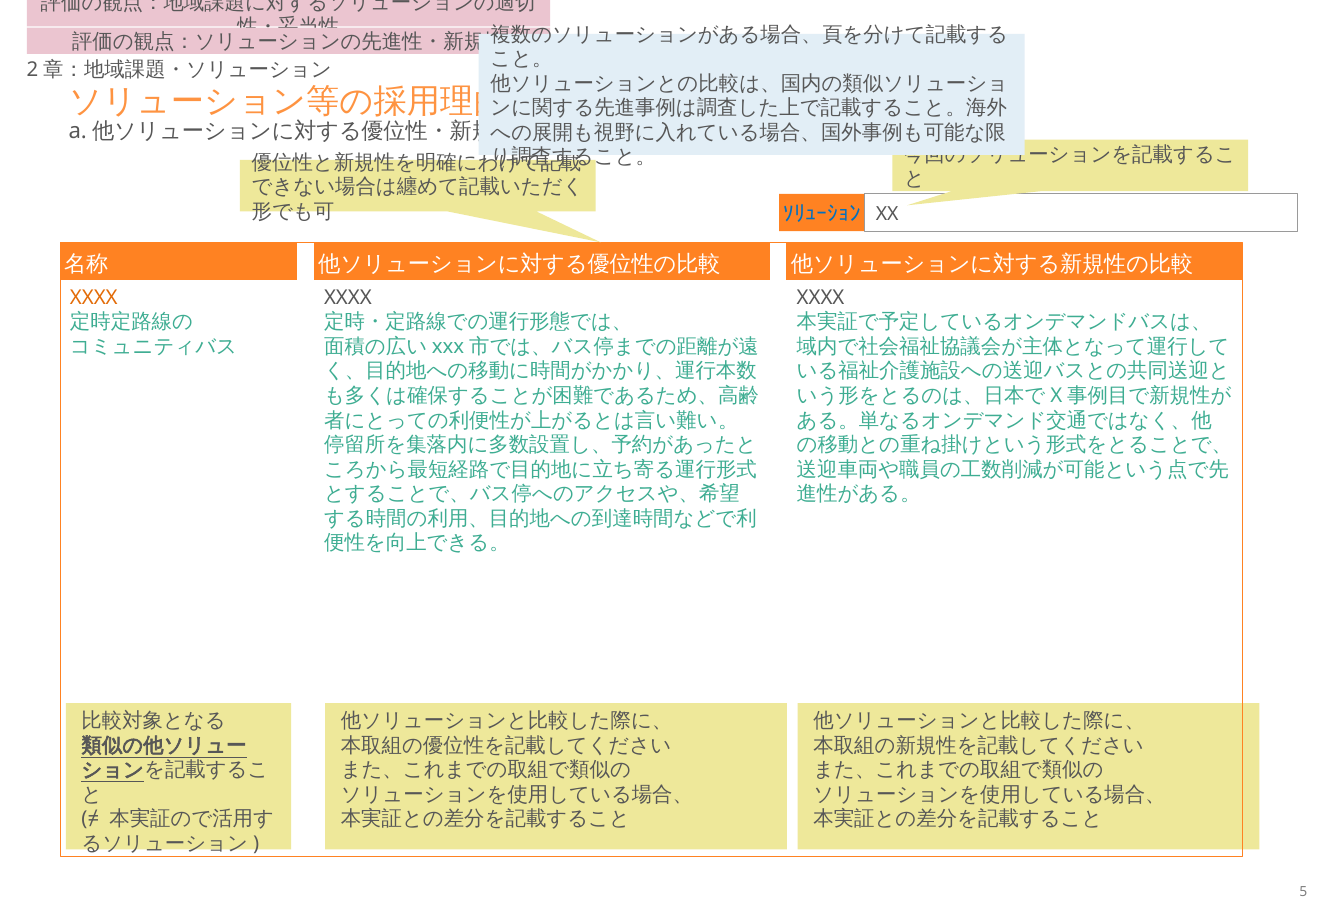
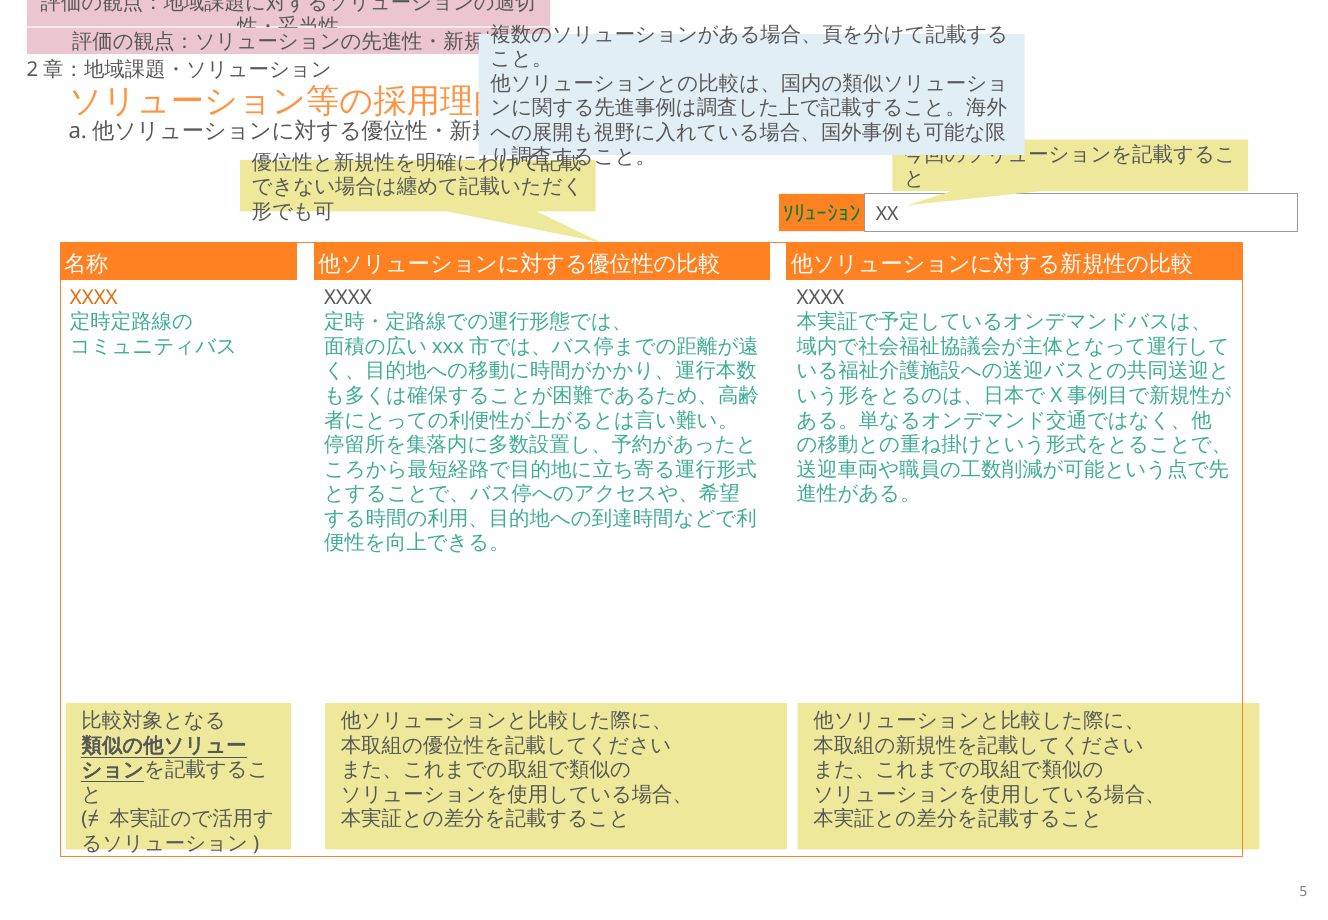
ｿﾘｭｰｼｮﾝ colour: blue -> green
